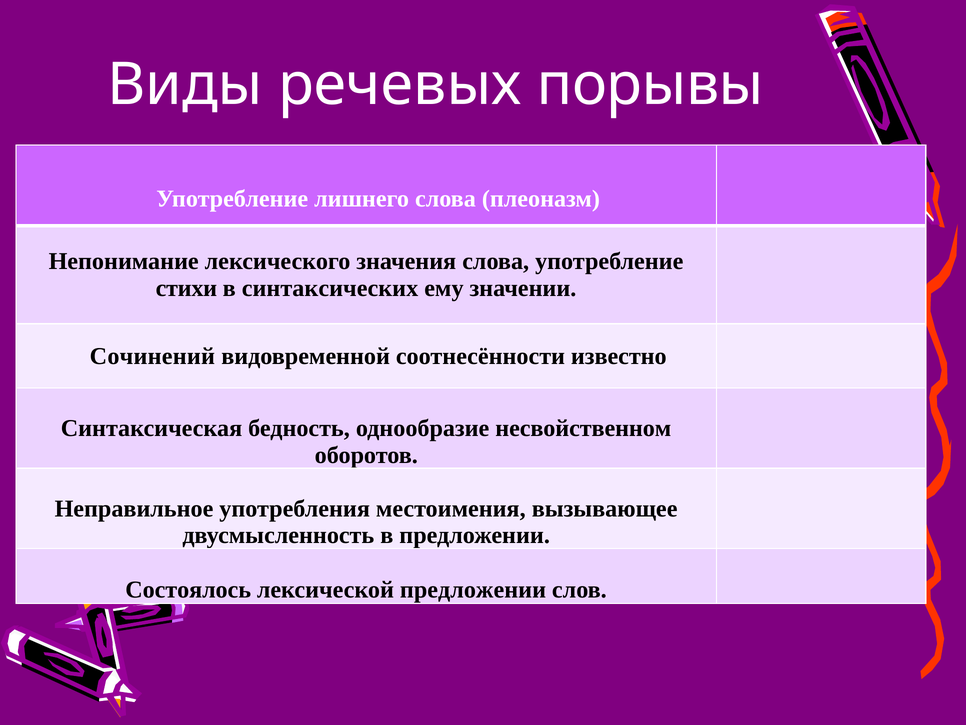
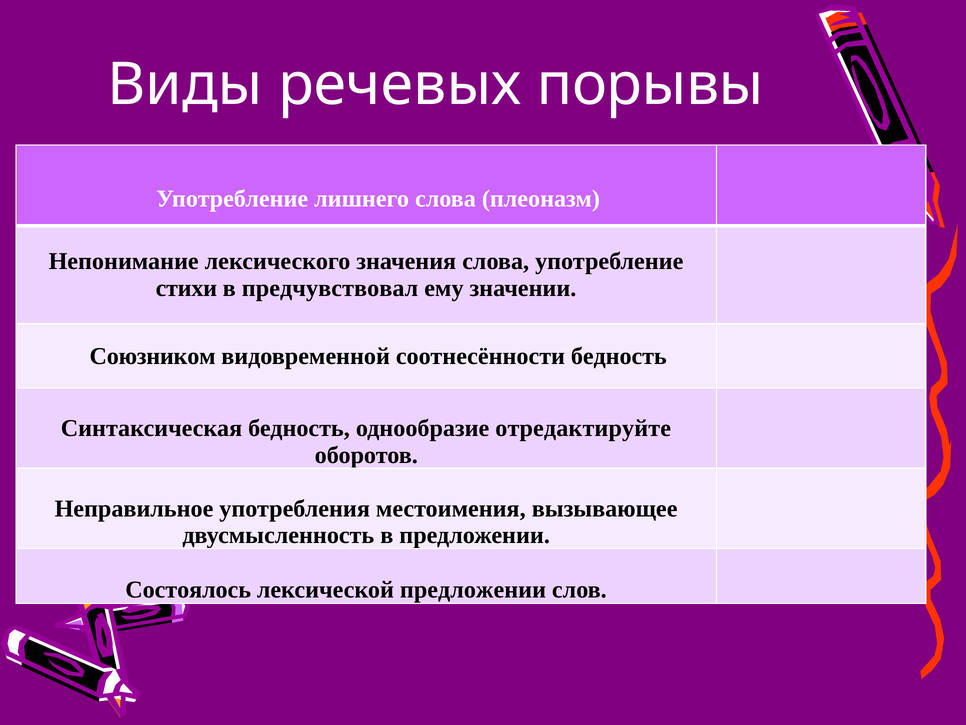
синтаксических: синтаксических -> предчувствовал
Сочинений: Сочинений -> Союзником
соотнесённости известно: известно -> бедность
несвойственном: несвойственном -> отредактируйте
